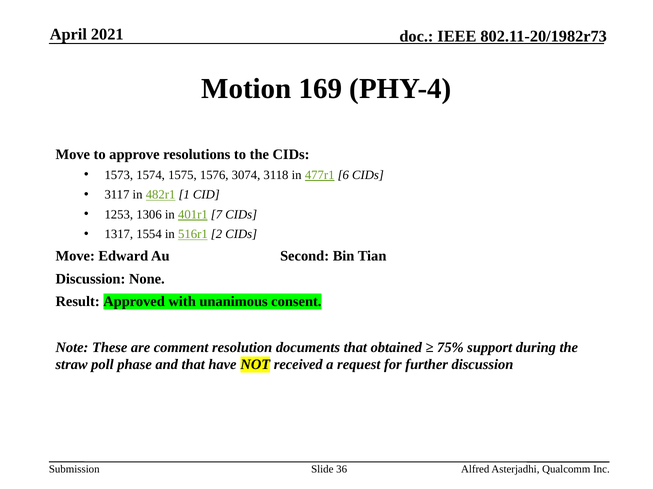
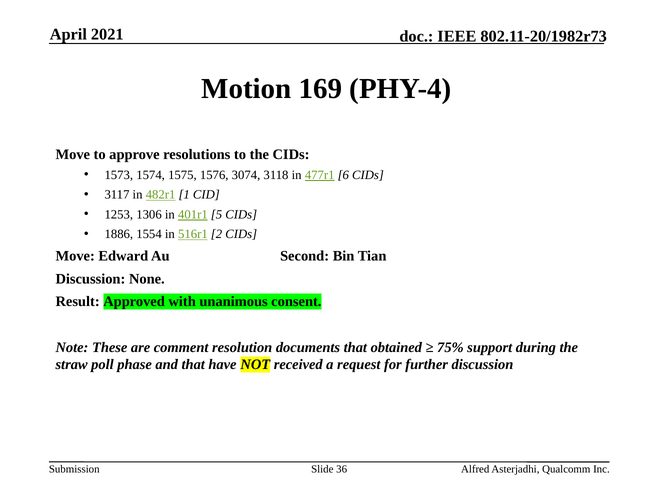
7: 7 -> 5
1317: 1317 -> 1886
